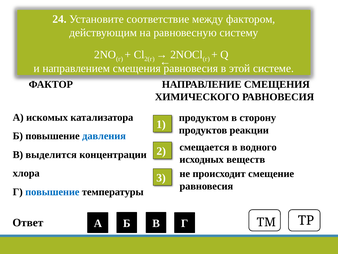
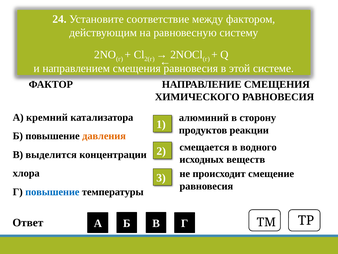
искомых: искомых -> кремний
продуктом: продуктом -> алюминий
давления colour: blue -> orange
